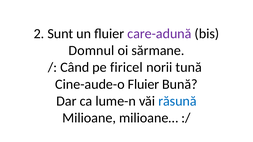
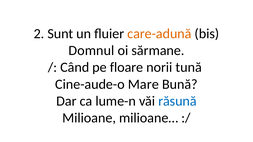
care-adună colour: purple -> orange
firicel: firicel -> floare
Cine-aude-o Fluier: Fluier -> Mare
